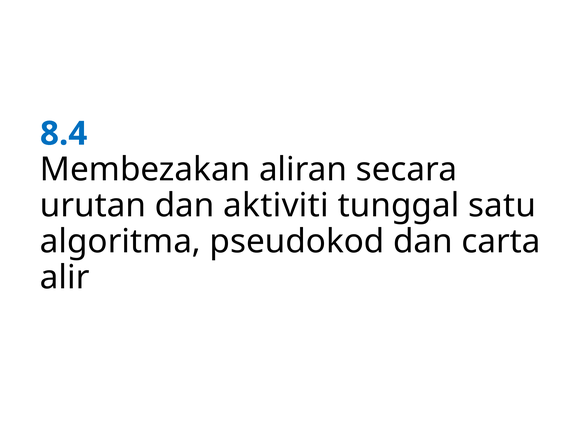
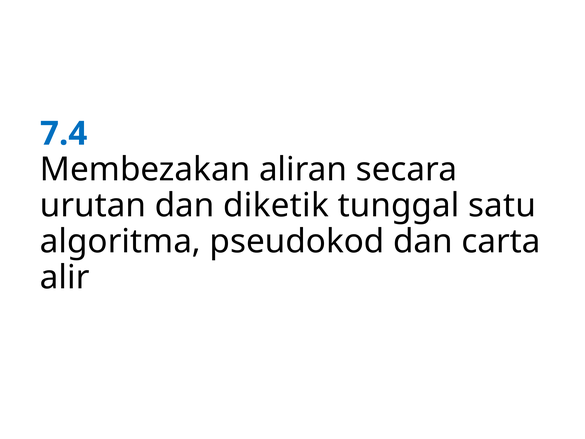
8.4: 8.4 -> 7.4
aktiviti: aktiviti -> diketik
